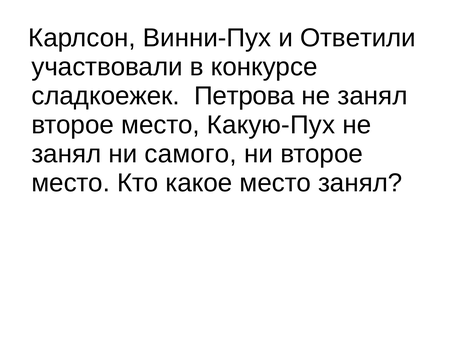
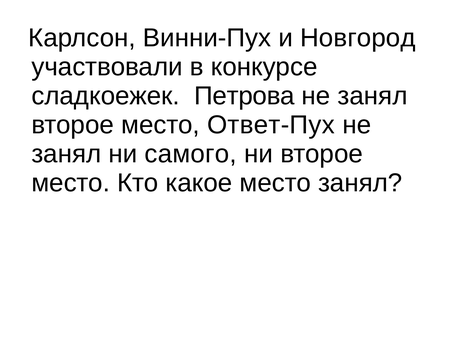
Ответили: Ответили -> Новгород
Какую-Пух: Какую-Пух -> Ответ-Пух
